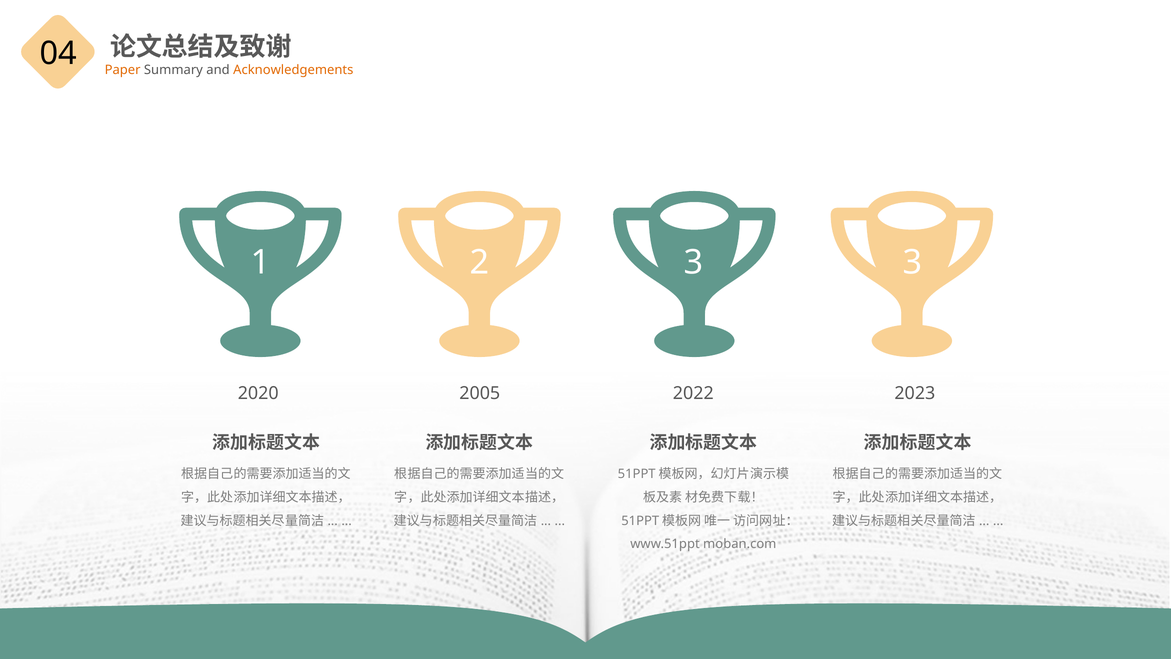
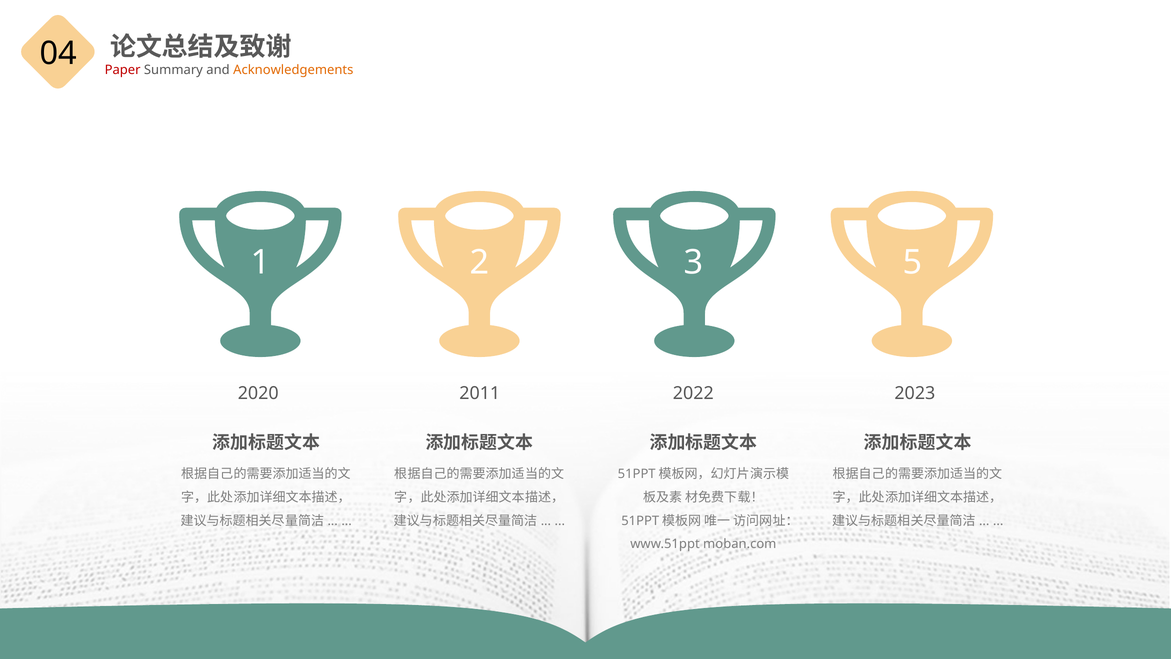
Paper colour: orange -> red
3 3: 3 -> 5
2005: 2005 -> 2011
